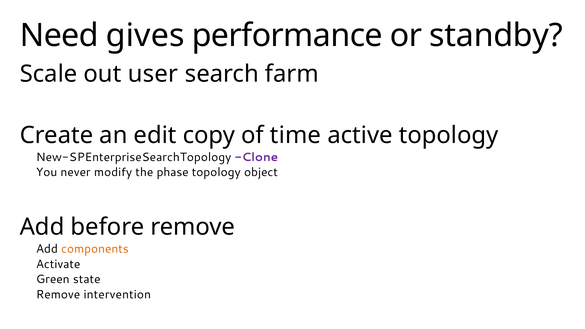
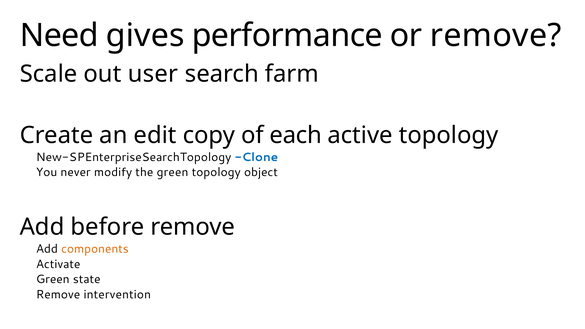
or standby: standby -> remove
time: time -> each
Clone colour: purple -> blue
the phase: phase -> green
